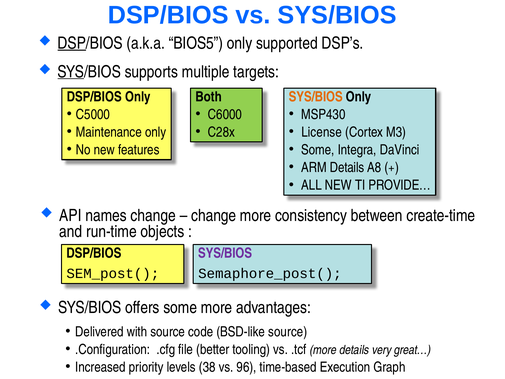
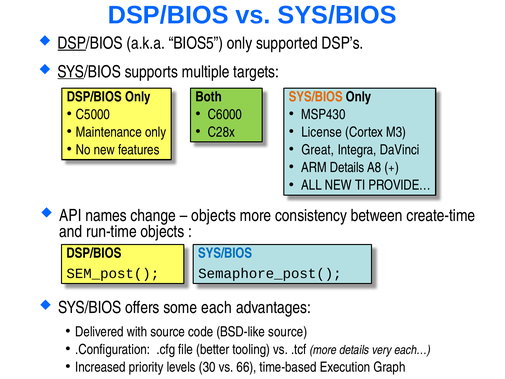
Some at (318, 150): Some -> Great
change at (214, 215): change -> objects
SYS/BIOS at (225, 253) colour: purple -> blue
some more: more -> each
great…: great… -> each…
38: 38 -> 30
96: 96 -> 66
